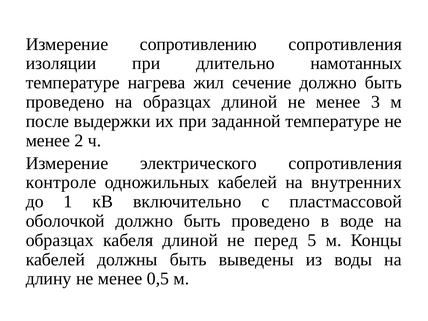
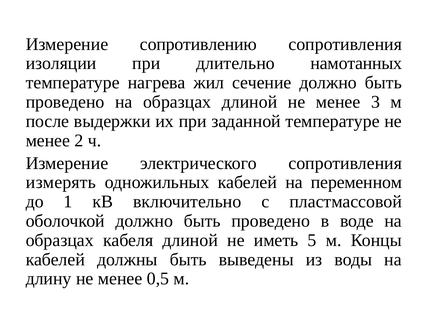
контроле: контроле -> измерять
внутренних: внутренних -> переменном
перед: перед -> иметь
